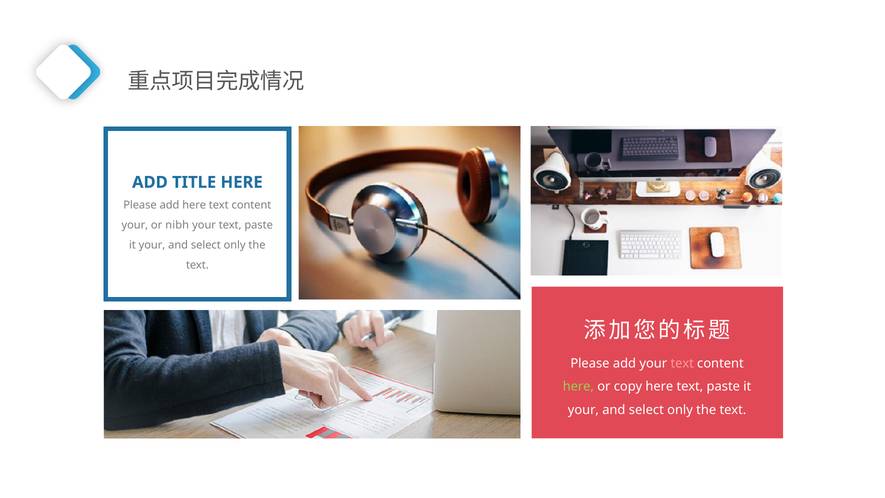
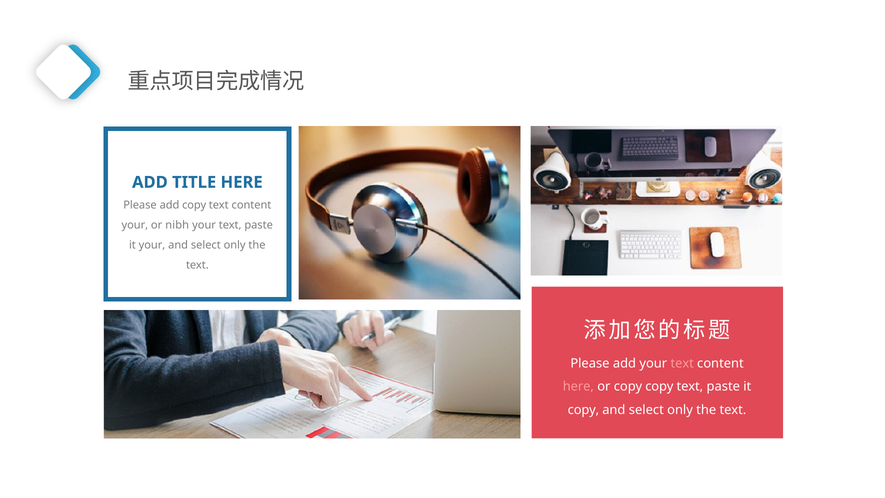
add here: here -> copy
here at (578, 386) colour: light green -> pink
copy here: here -> copy
your at (583, 410): your -> copy
